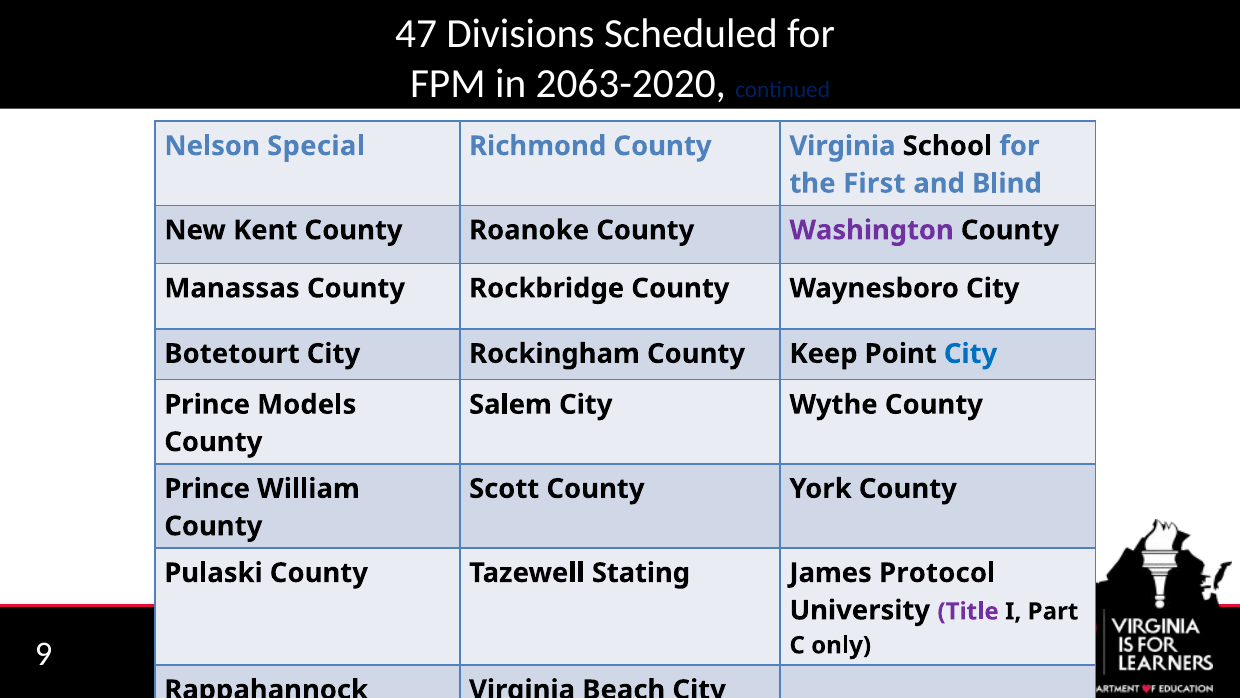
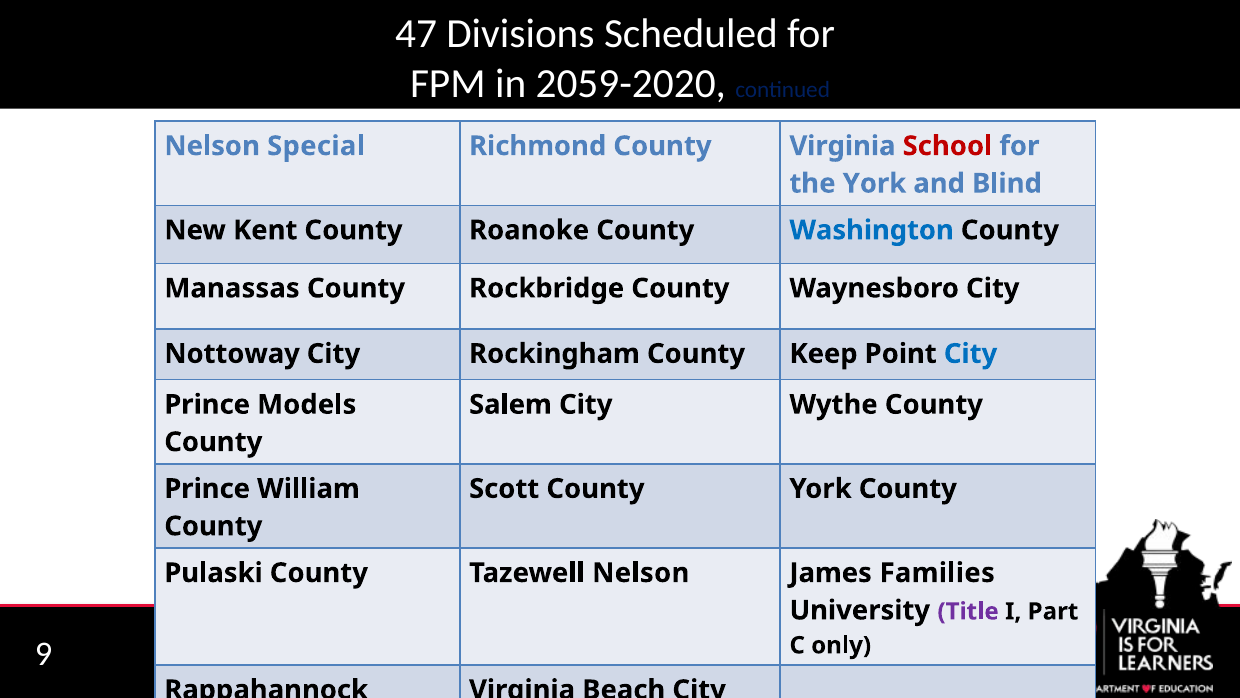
2063-2020: 2063-2020 -> 2059-2020
School colour: black -> red
the First: First -> York
Washington colour: purple -> blue
Botetourt: Botetourt -> Nottoway
Tazewell Stating: Stating -> Nelson
Protocol: Protocol -> Families
